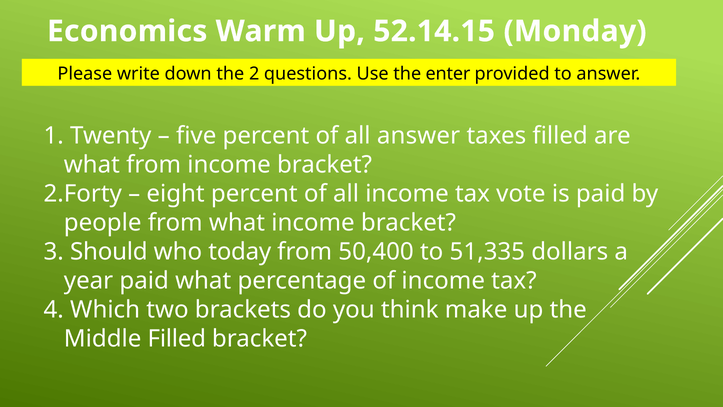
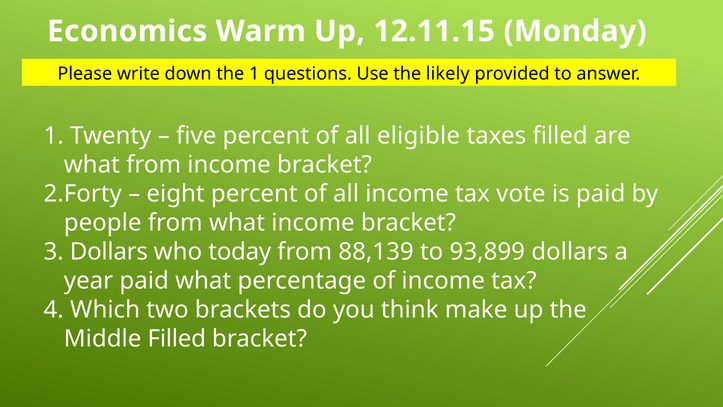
52.14.15: 52.14.15 -> 12.11.15
the 2: 2 -> 1
enter: enter -> likely
all answer: answer -> eligible
Should at (109, 252): Should -> Dollars
50,400: 50,400 -> 88,139
51,335: 51,335 -> 93,899
